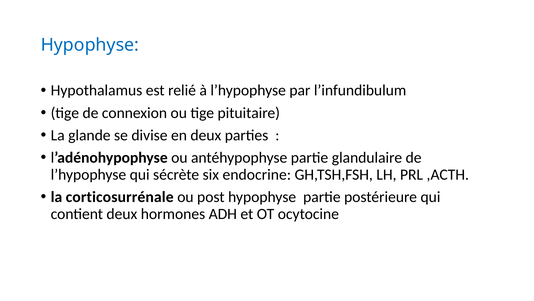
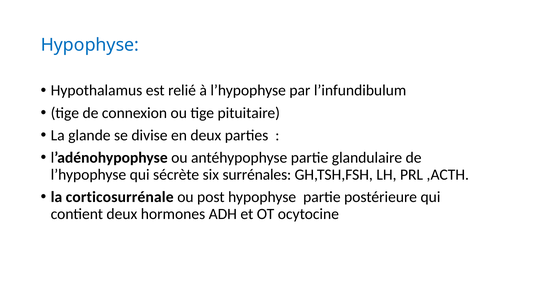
endocrine: endocrine -> surrénales
